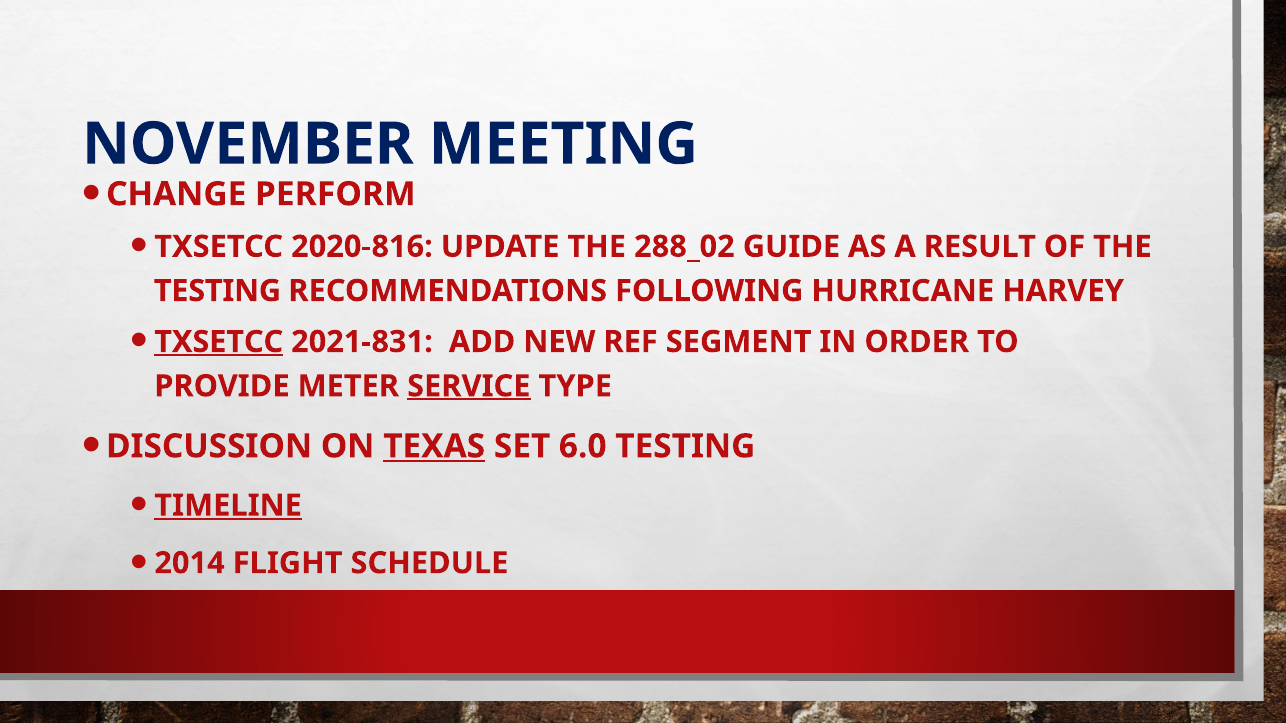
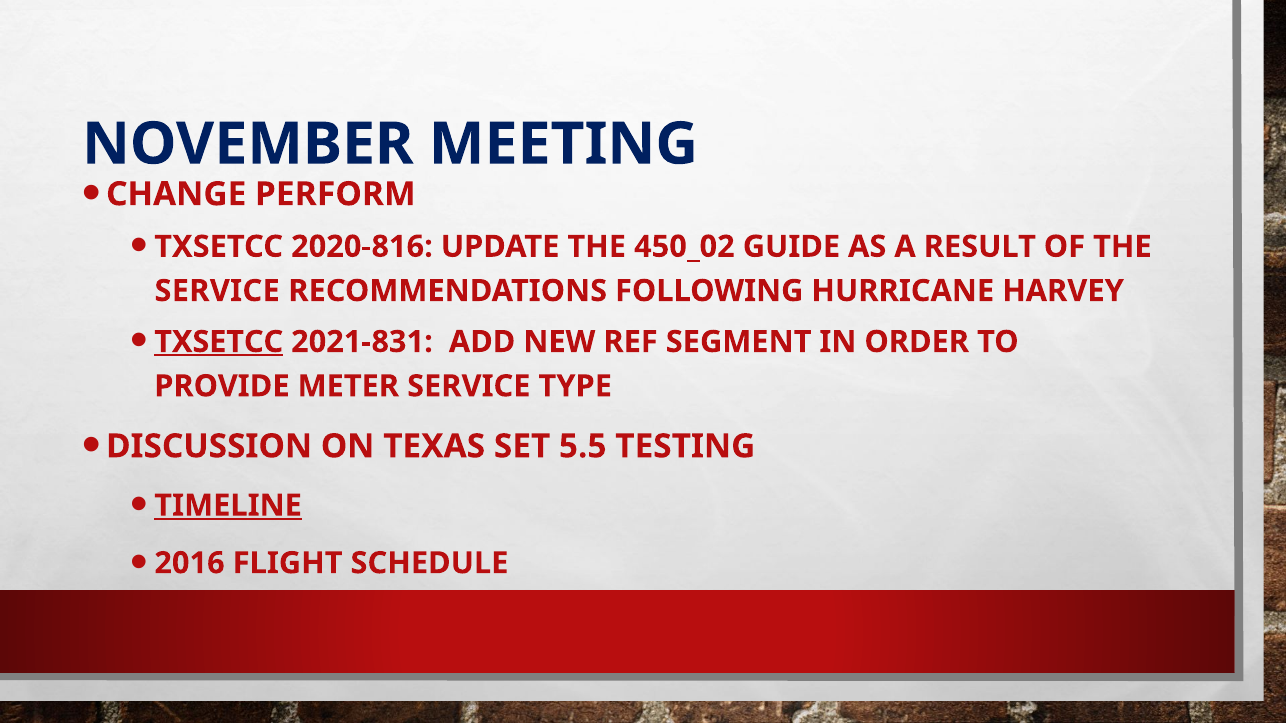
288_02: 288_02 -> 450_02
TESTING at (217, 291): TESTING -> SERVICE
SERVICE at (469, 386) underline: present -> none
TEXAS underline: present -> none
6.0: 6.0 -> 5.5
2014: 2014 -> 2016
